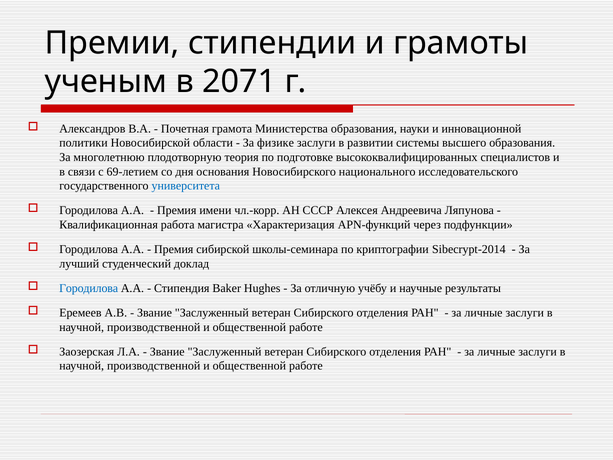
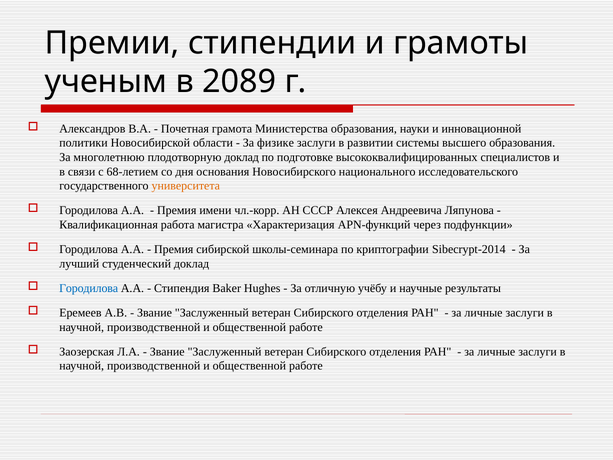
2071: 2071 -> 2089
плодотворную теория: теория -> доклад
69-летием: 69-летием -> 68-летием
университета colour: blue -> orange
